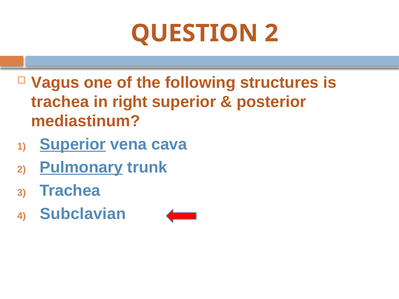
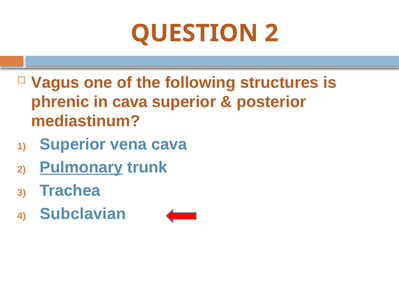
trachea at (60, 102): trachea -> phrenic
in right: right -> cava
Superior at (73, 144) underline: present -> none
